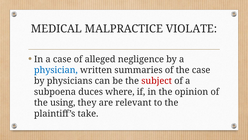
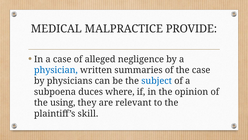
VIOLATE: VIOLATE -> PROVIDE
subject colour: red -> blue
take: take -> skill
